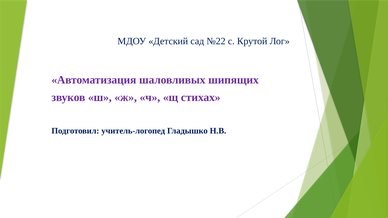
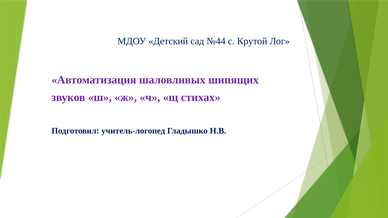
№22: №22 -> №44
